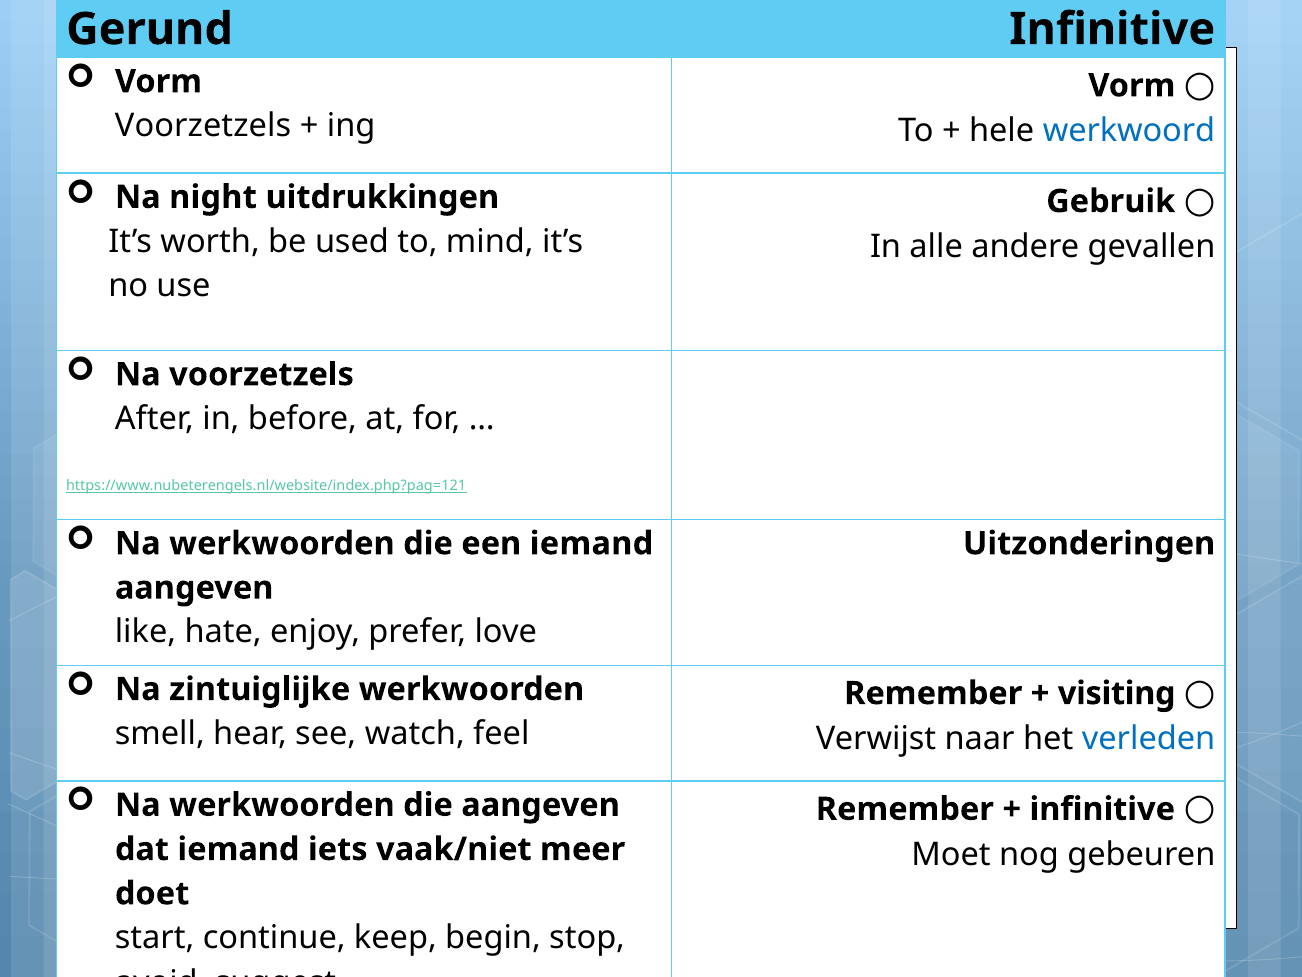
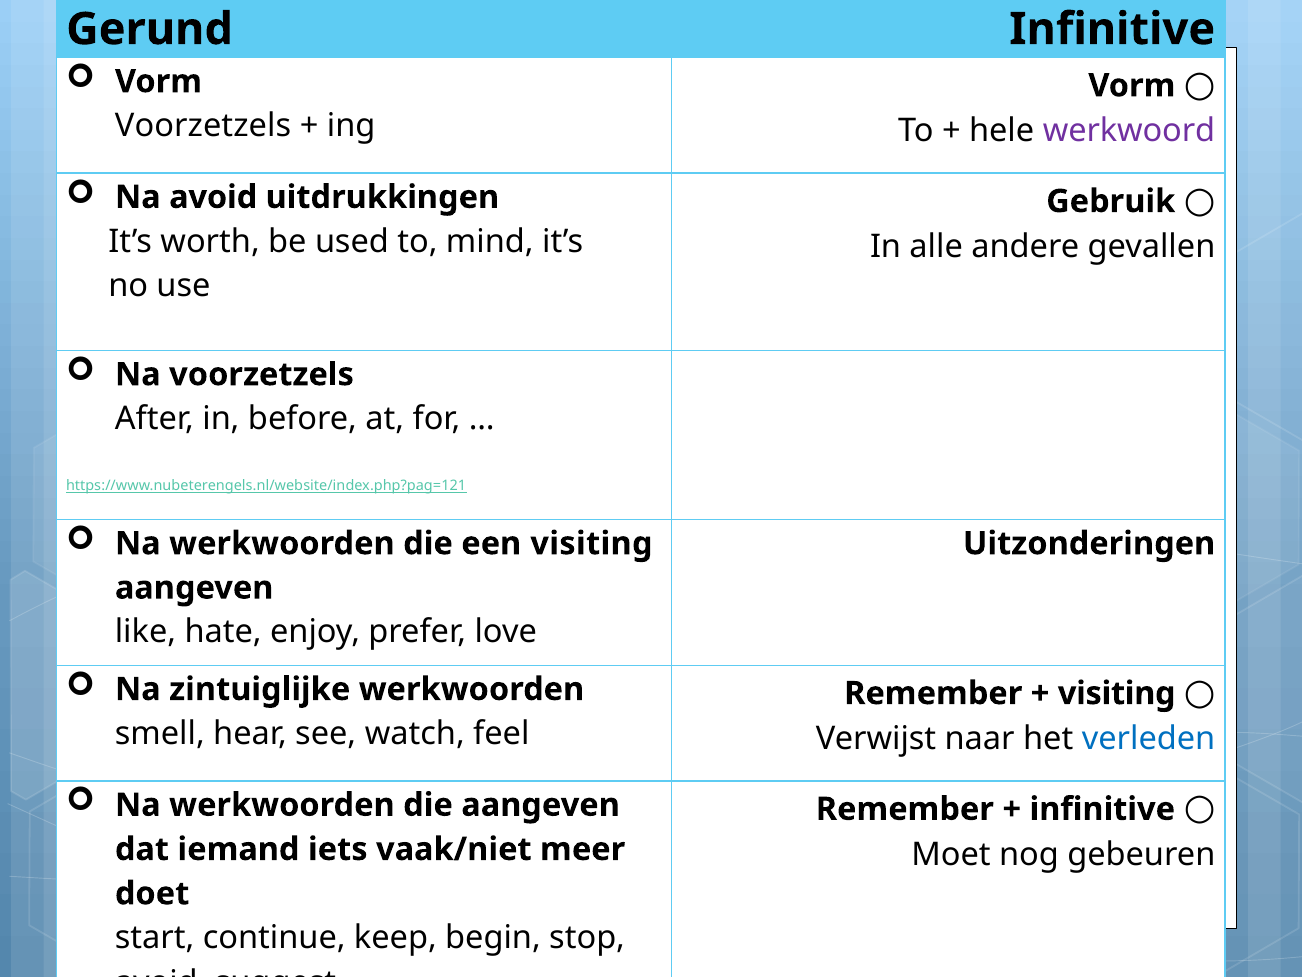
werkwoord colour: blue -> purple
Na night: night -> avoid
een iemand: iemand -> visiting
